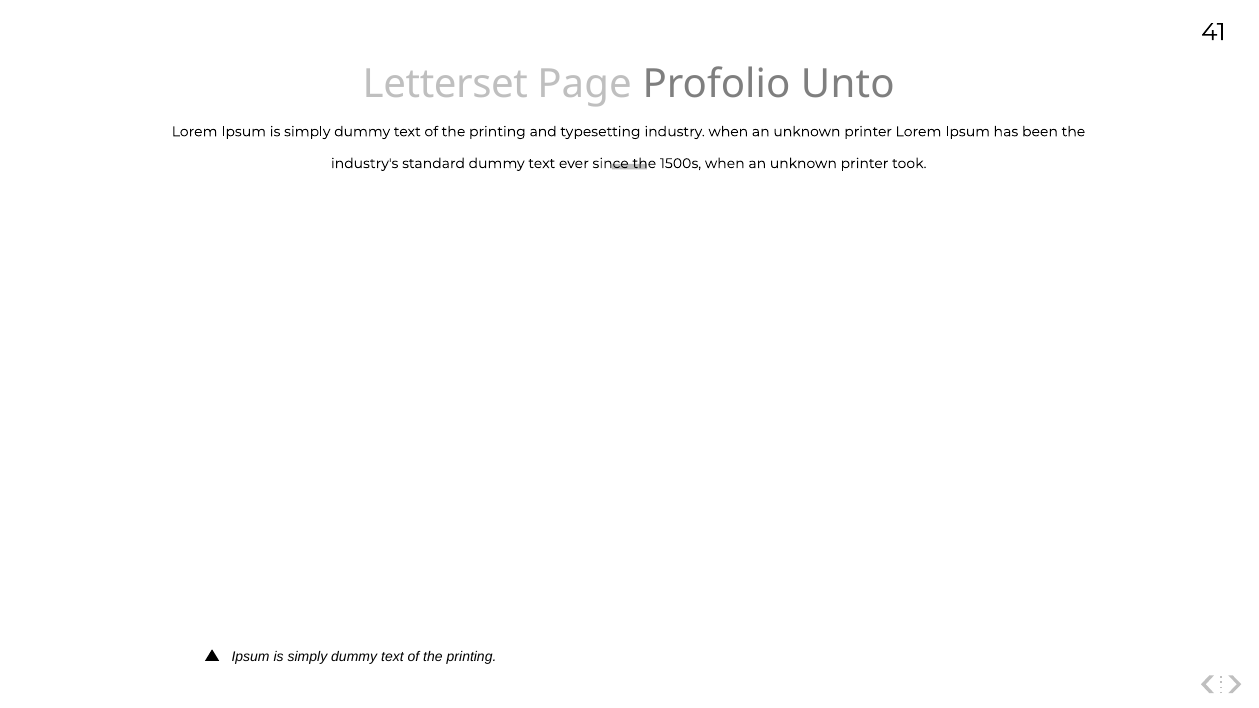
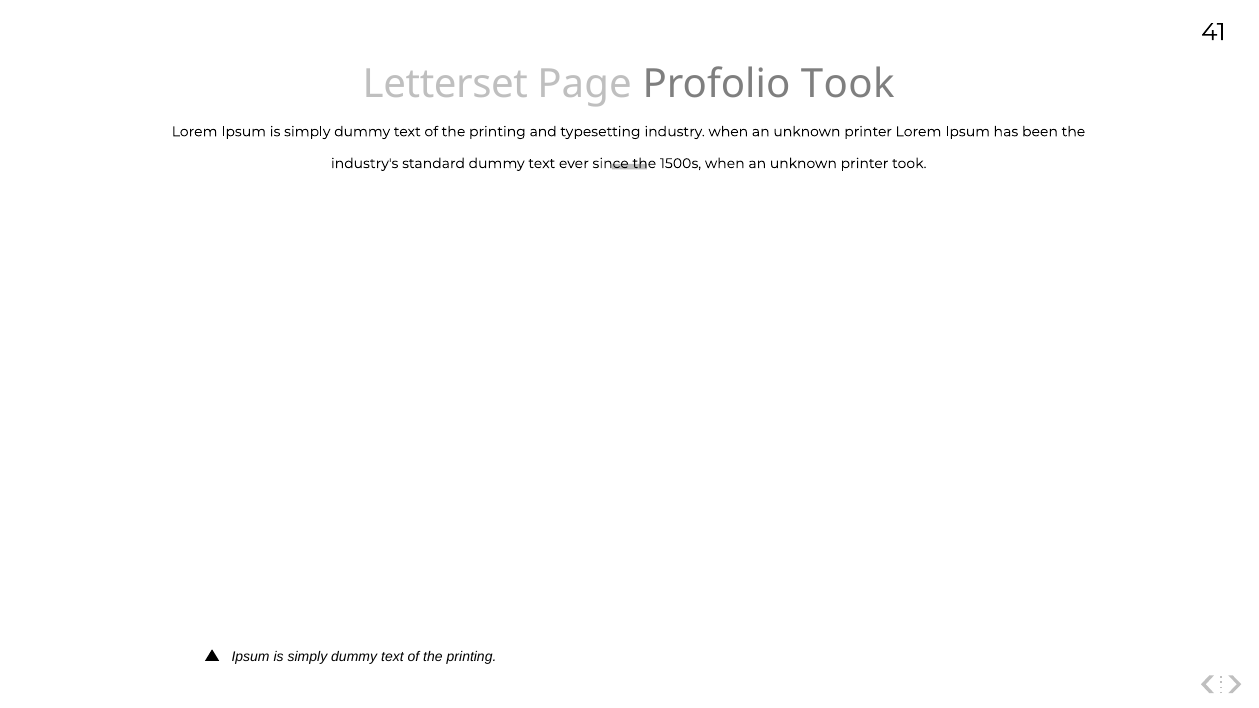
Profolio Unto: Unto -> Took
